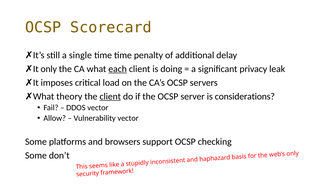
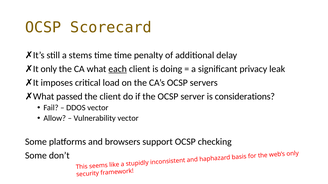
single: single -> stems
theory: theory -> passed
client at (110, 97) underline: present -> none
